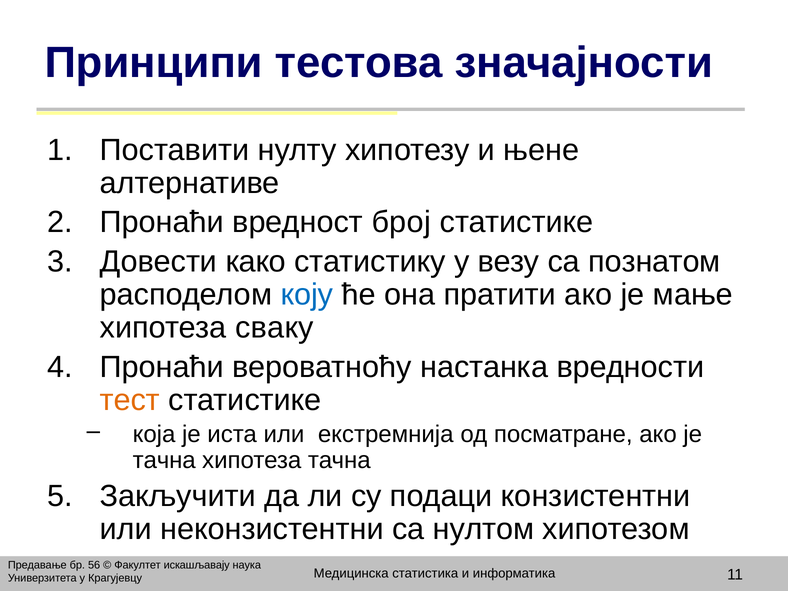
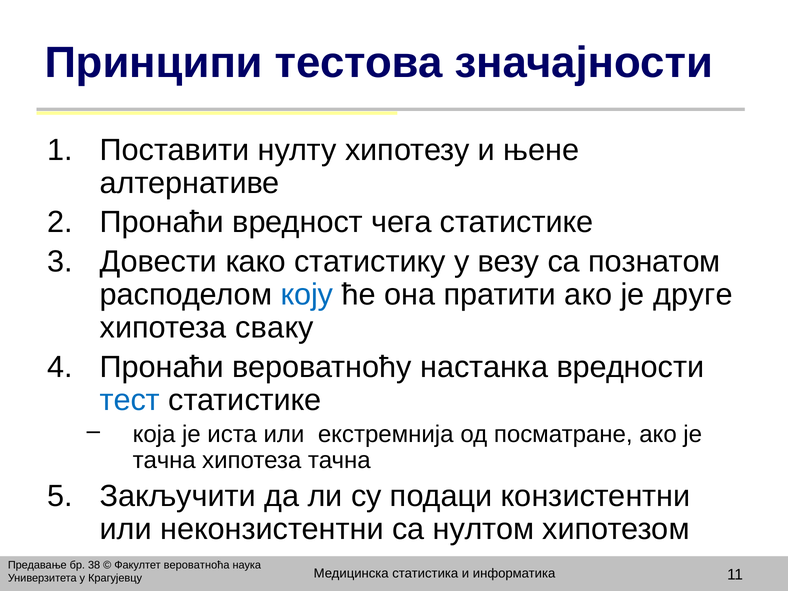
број: број -> чега
мање: мање -> друге
тест colour: orange -> blue
56: 56 -> 38
искашљавају: искашљавају -> вероватноћа
